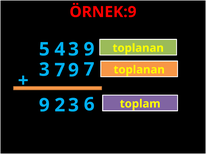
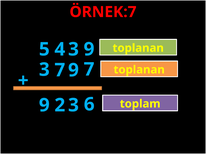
ÖRNEK:9: ÖRNEK:9 -> ÖRNEK:7
